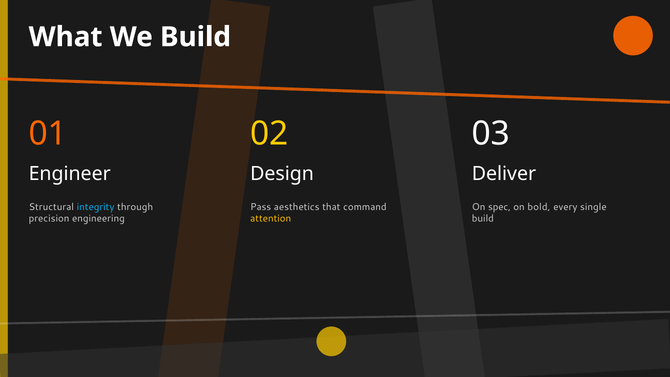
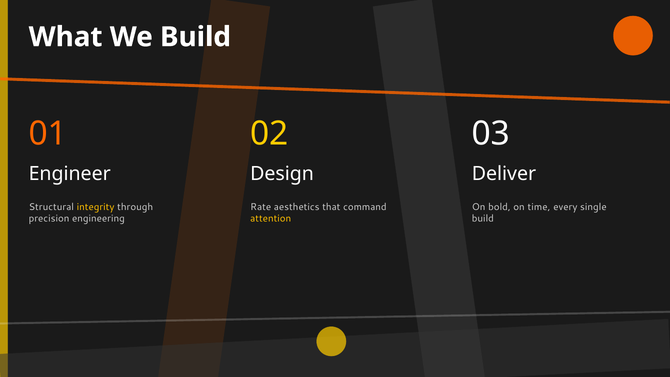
integrity colour: light blue -> yellow
Pass: Pass -> Rate
spec: spec -> bold
bold: bold -> time
